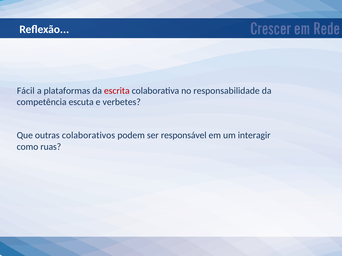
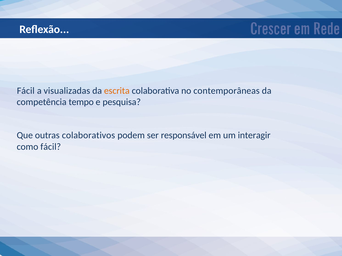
plataformas: plataformas -> visualizadas
escrita colour: red -> orange
responsabilidade: responsabilidade -> contemporâneas
escuta: escuta -> tempo
verbetes: verbetes -> pesquisa
como ruas: ruas -> fácil
